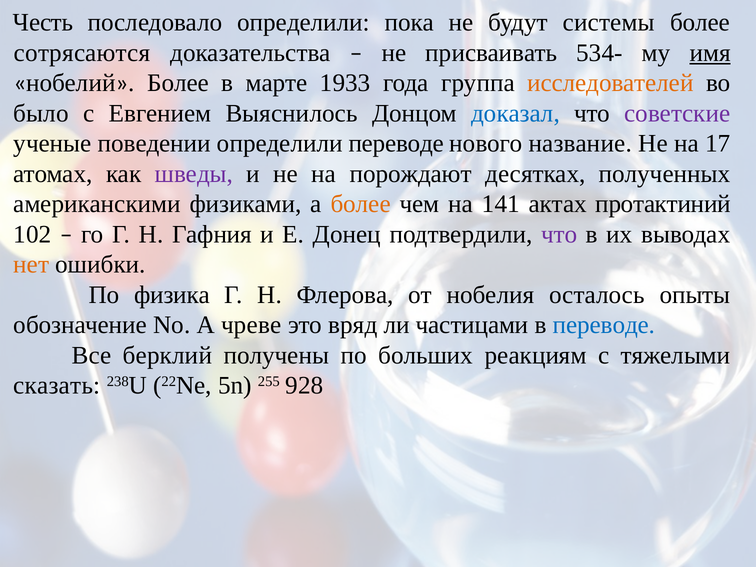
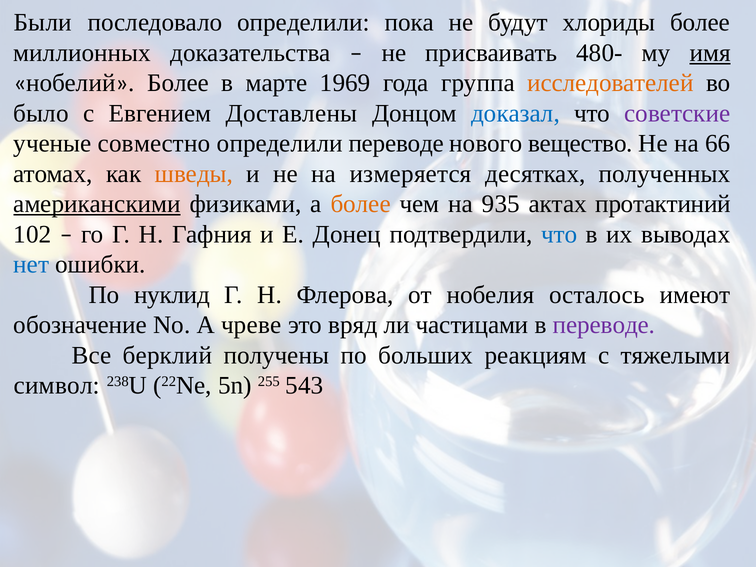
Честь: Честь -> Были
системы: системы -> хлориды
сотрясаются: сотрясаются -> миллионных
534-: 534- -> 480-
1933: 1933 -> 1969
Выяснилось: Выяснилось -> Доставлены
поведении: поведении -> совместно
название: название -> вещество
17: 17 -> 66
шведы colour: purple -> orange
порождают: порождают -> измеряется
американскими underline: none -> present
141: 141 -> 935
что at (559, 234) colour: purple -> blue
нет colour: orange -> blue
физика: физика -> нуклид
опыты: опыты -> имеют
переводе at (604, 325) colour: blue -> purple
сказать: сказать -> символ
928: 928 -> 543
